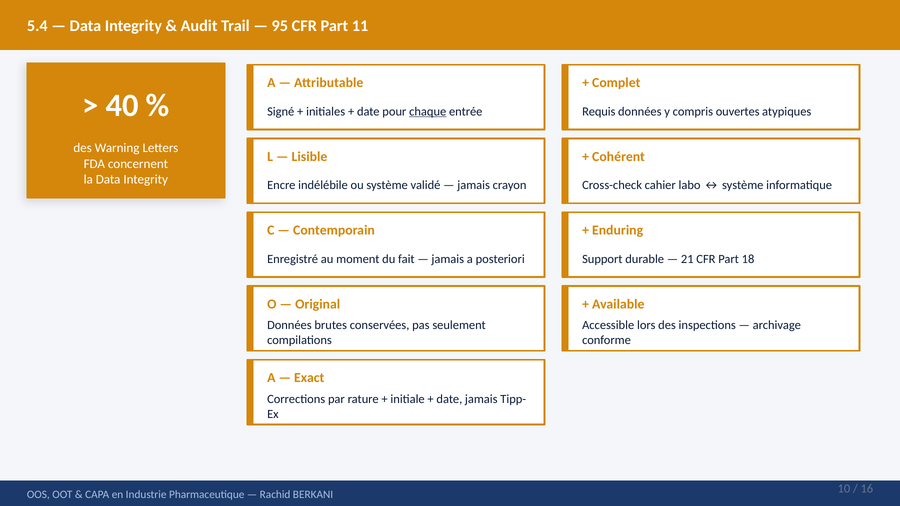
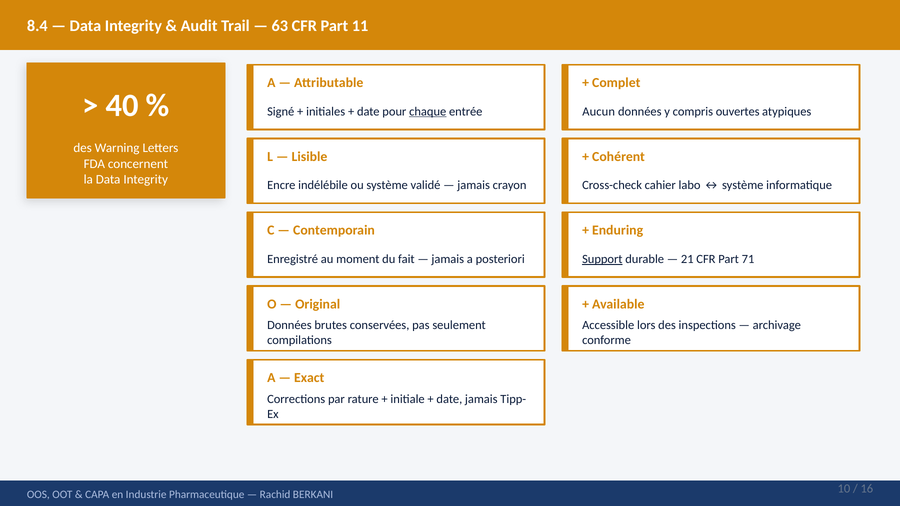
5.4: 5.4 -> 8.4
95: 95 -> 63
Requis: Requis -> Aucun
Support underline: none -> present
18: 18 -> 71
